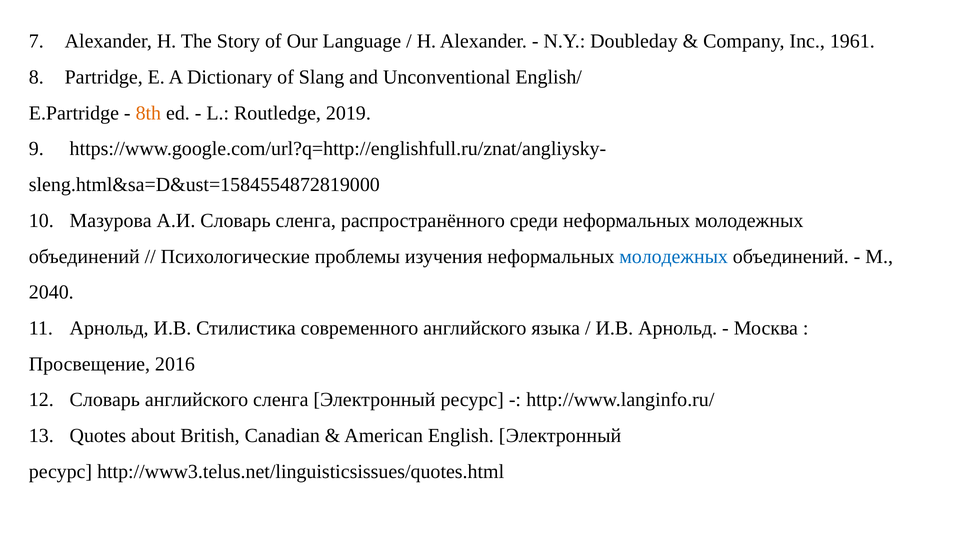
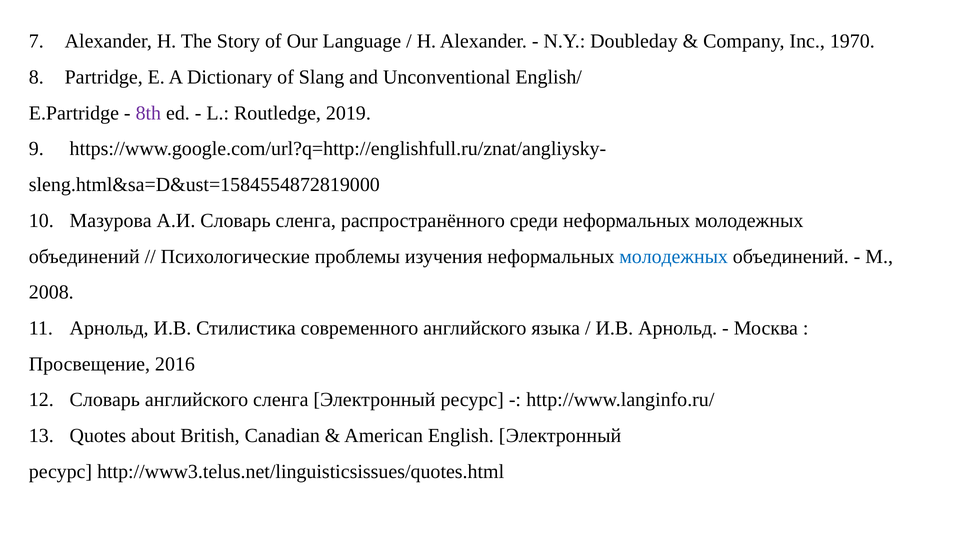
1961: 1961 -> 1970
8th colour: orange -> purple
2040: 2040 -> 2008
